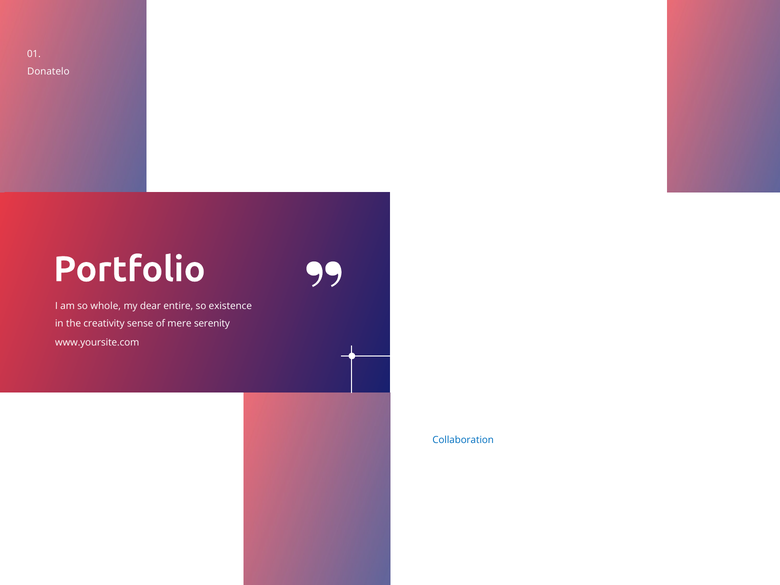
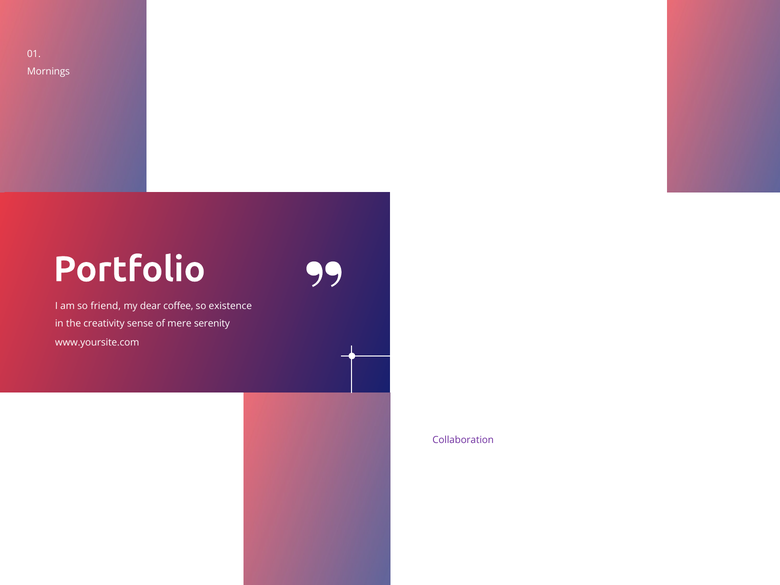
Donatelo: Donatelo -> Mornings
whole: whole -> friend
dear entire: entire -> coffee
Collaboration colour: blue -> purple
